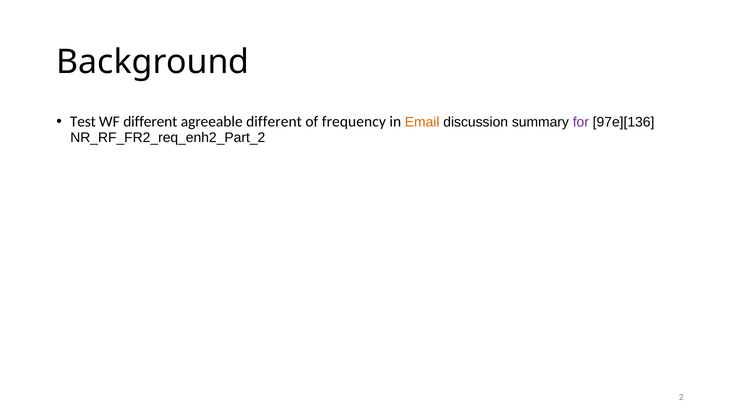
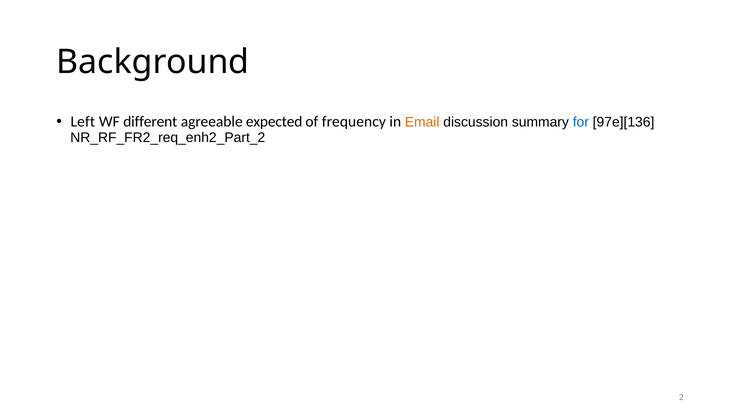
Test: Test -> Left
agreeable different: different -> expected
for colour: purple -> blue
